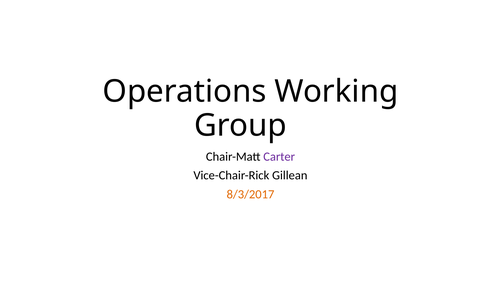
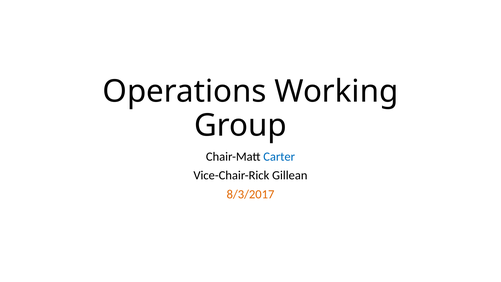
Carter colour: purple -> blue
